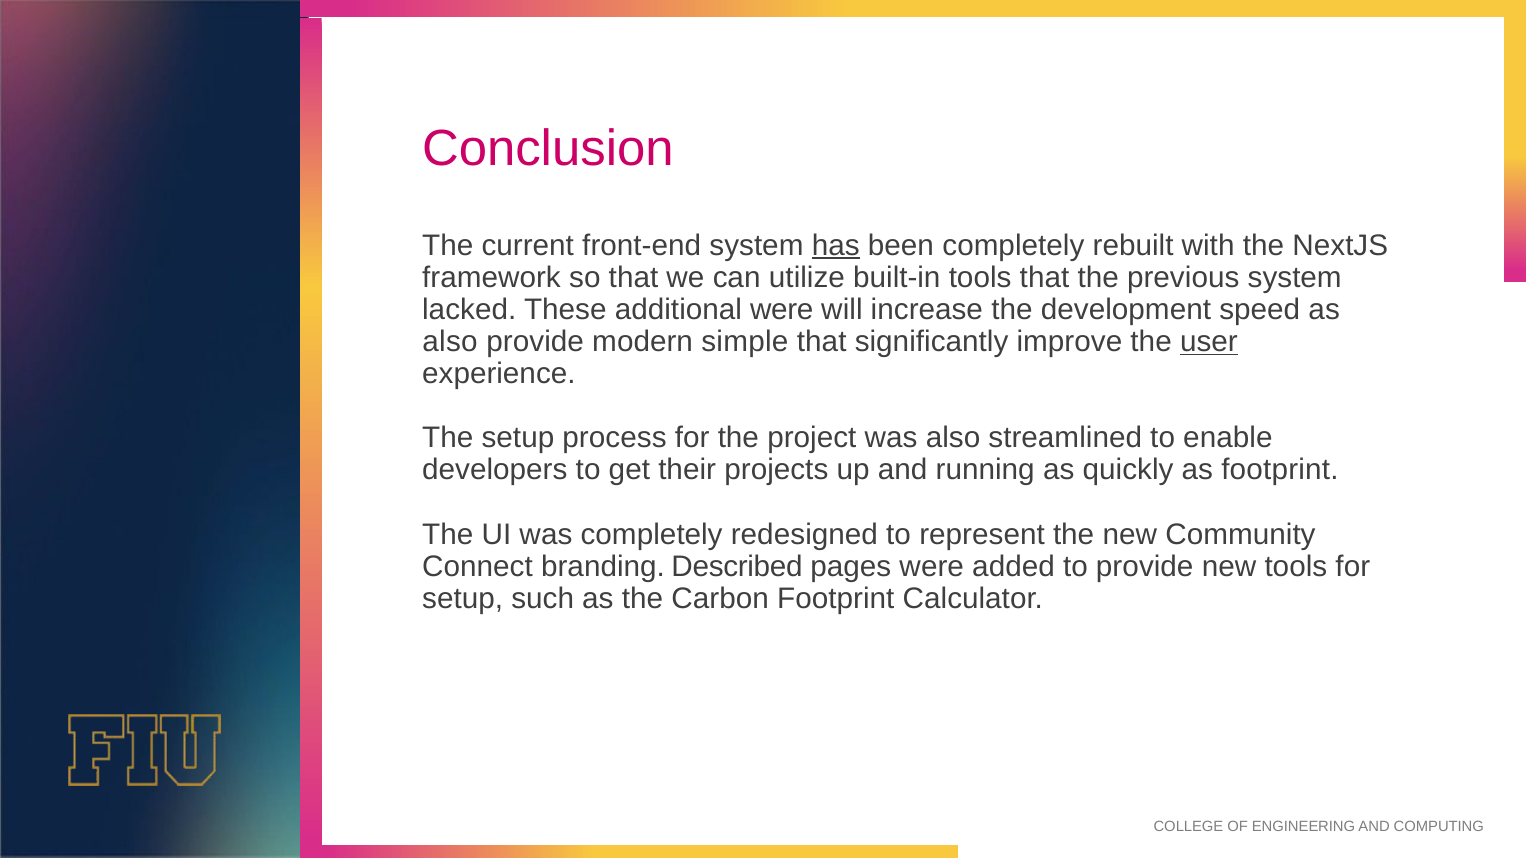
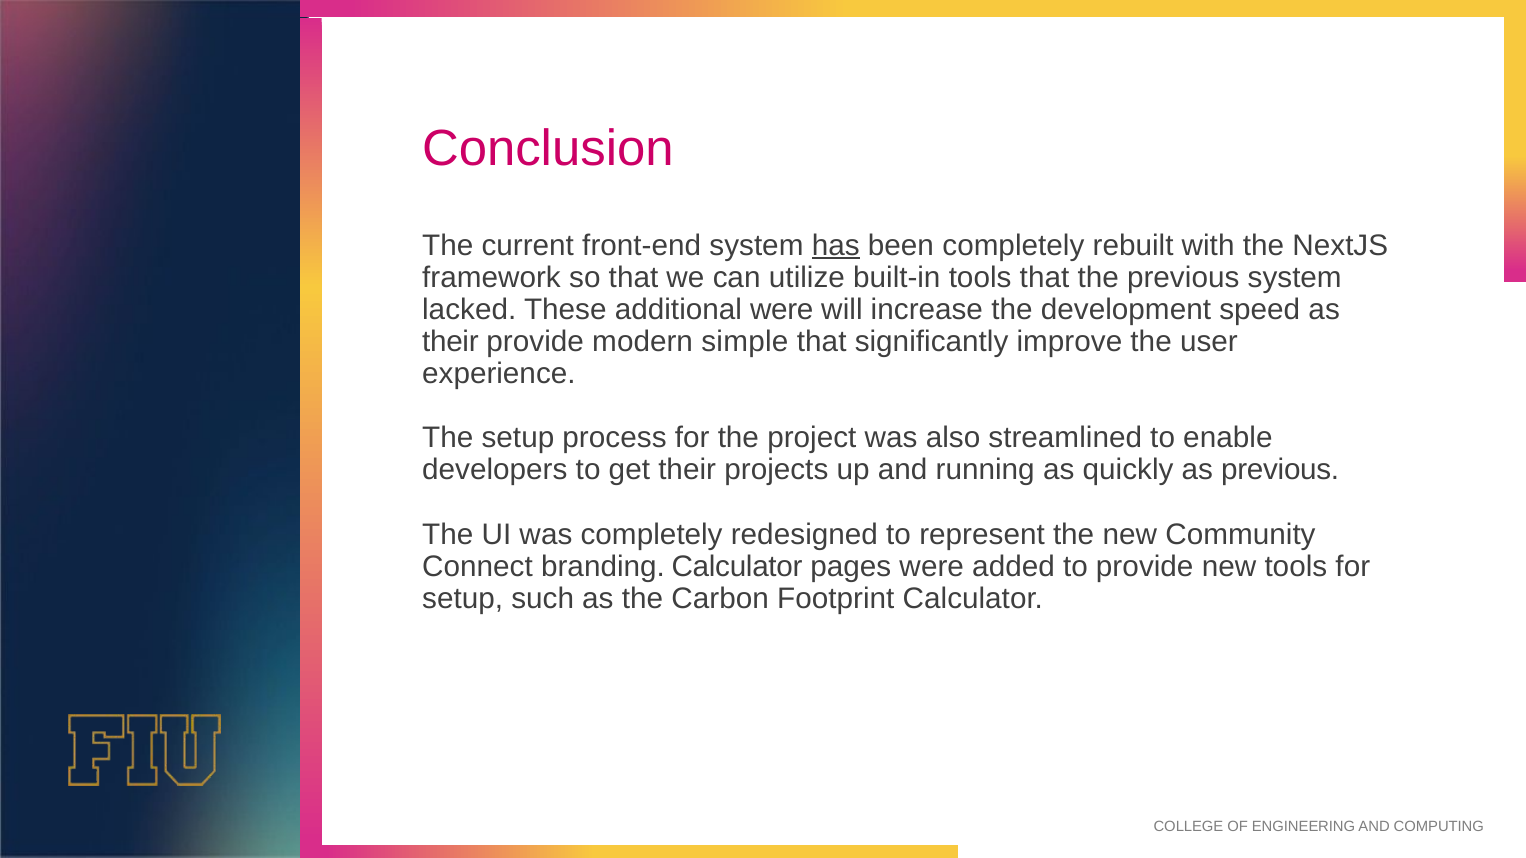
also at (450, 342): also -> their
user underline: present -> none
as footprint: footprint -> previous
branding Described: Described -> Calculator
